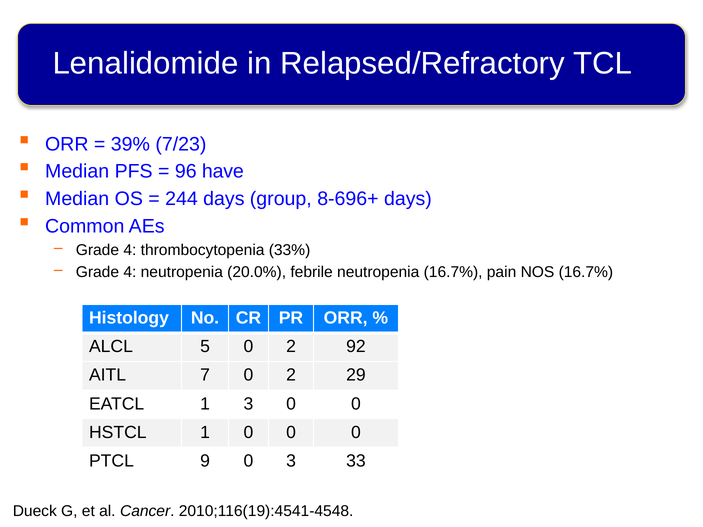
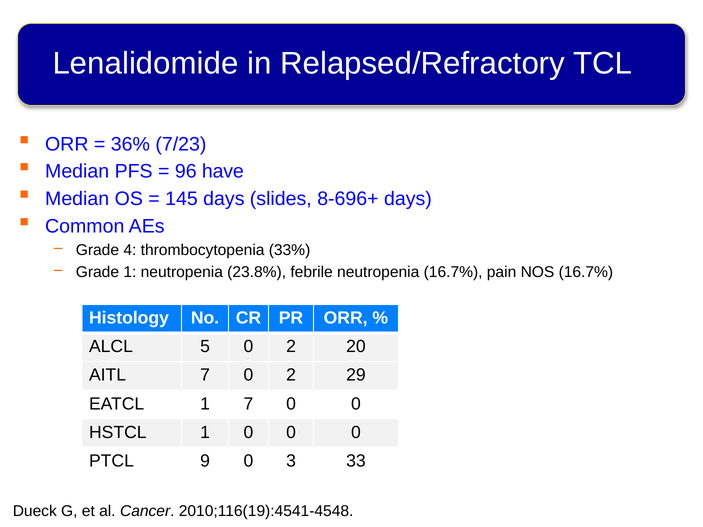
39%: 39% -> 36%
244: 244 -> 145
group: group -> slides
4 at (130, 272): 4 -> 1
20.0%: 20.0% -> 23.8%
92: 92 -> 20
1 3: 3 -> 7
